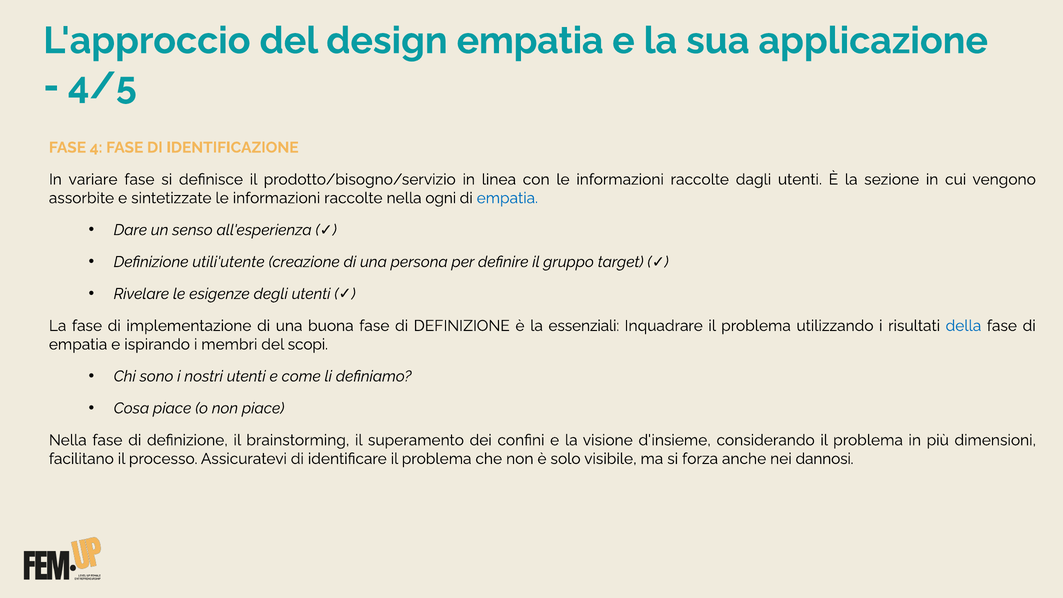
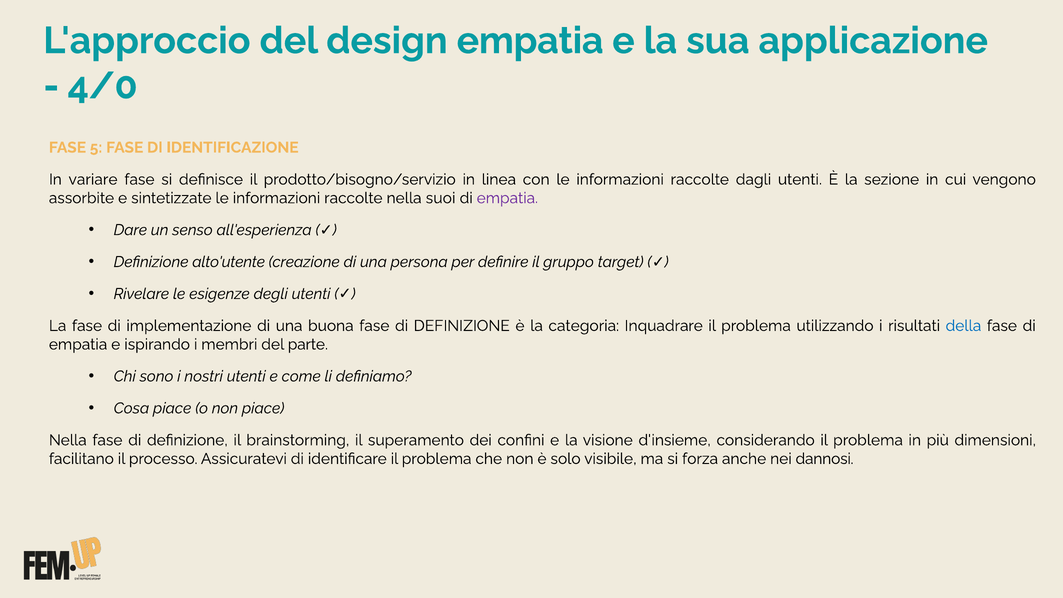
4/5: 4/5 -> 4/0
4: 4 -> 5
ogni: ogni -> suoi
empatia at (507, 198) colour: blue -> purple
utili'utente: utili'utente -> alto'utente
essenziali: essenziali -> categoria
scopi: scopi -> parte
